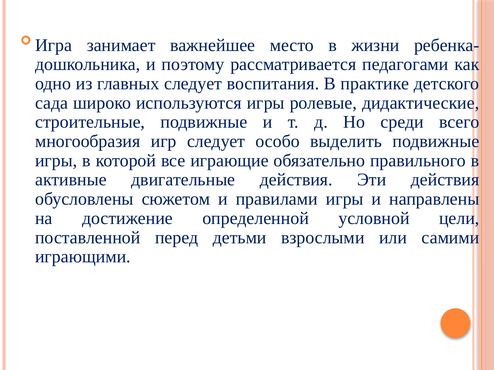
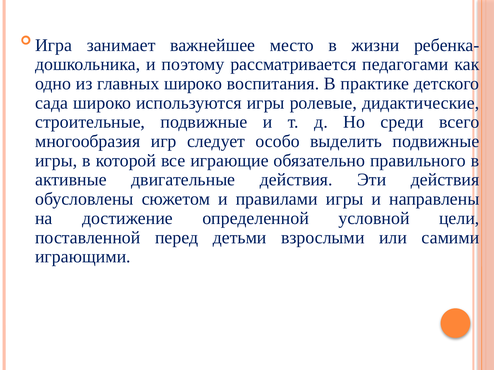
главных следует: следует -> широко
